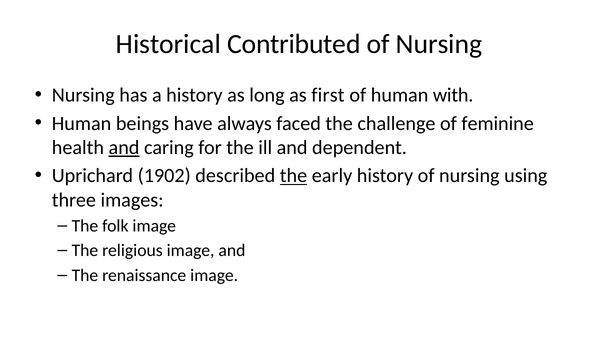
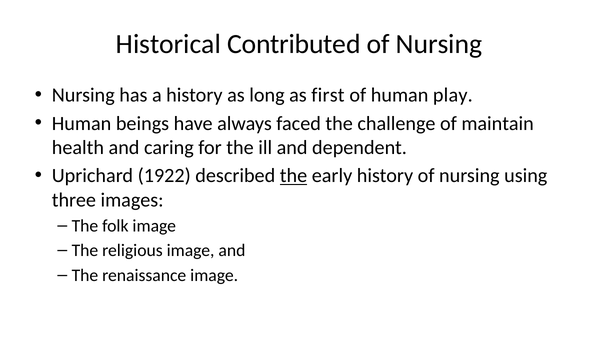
with: with -> play
feminine: feminine -> maintain
and at (124, 148) underline: present -> none
1902: 1902 -> 1922
